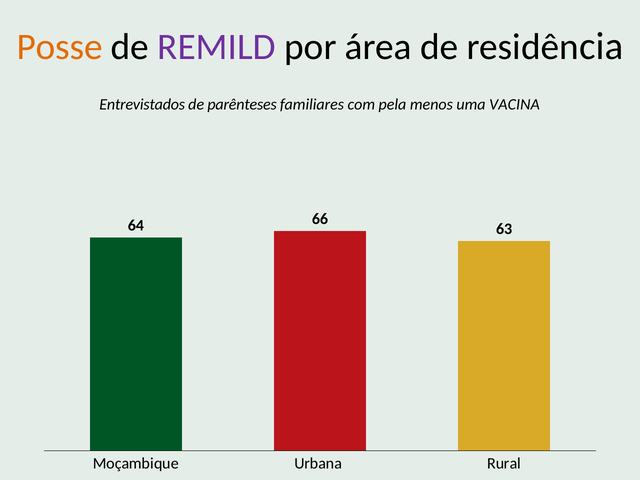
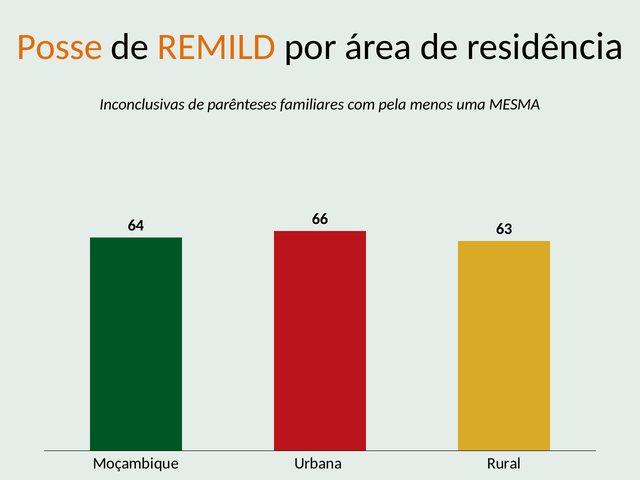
REMILD colour: purple -> orange
Entrevistados: Entrevistados -> Inconclusivas
VACINA: VACINA -> MESMA
